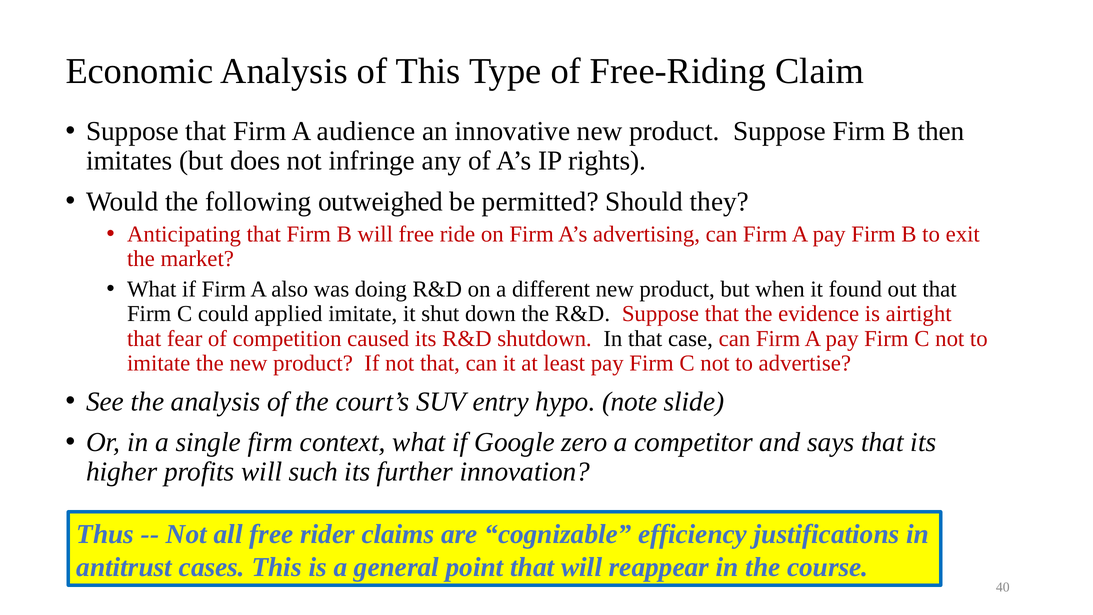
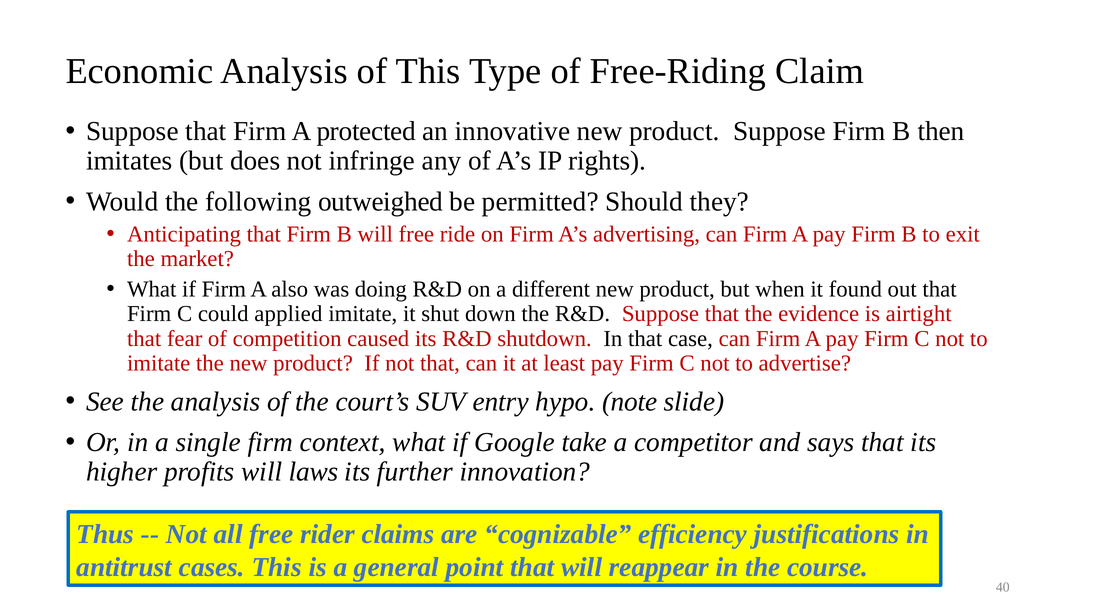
audience: audience -> protected
zero: zero -> take
such: such -> laws
